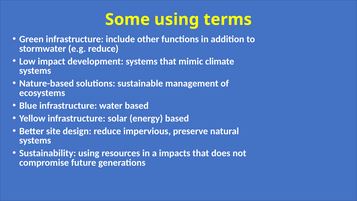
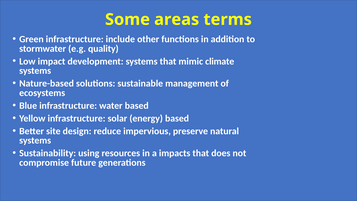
Some using: using -> areas
e.g reduce: reduce -> quality
